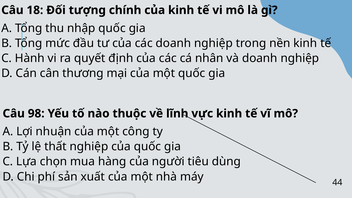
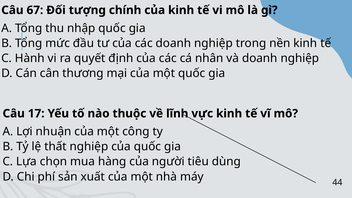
18: 18 -> 67
98: 98 -> 17
